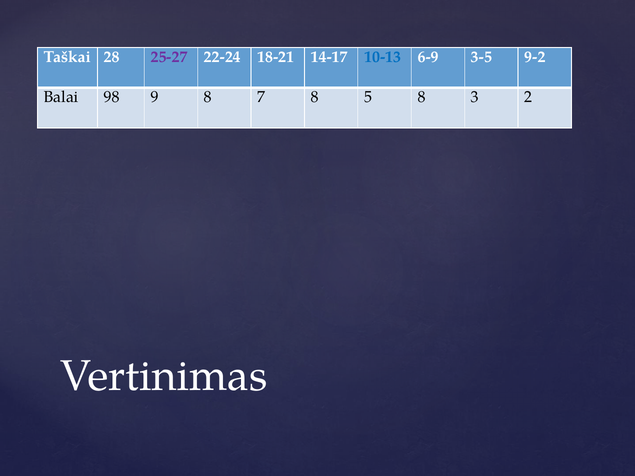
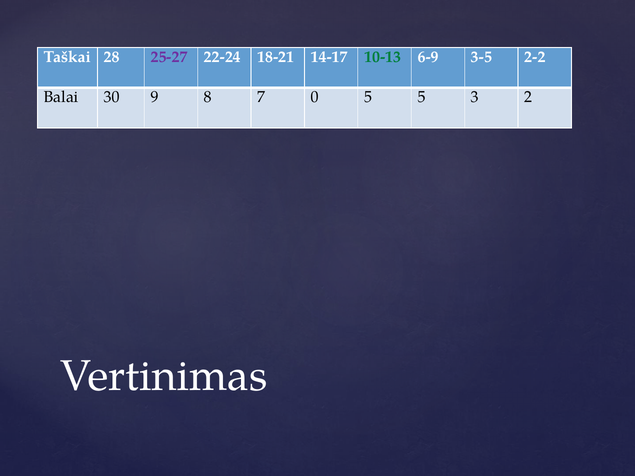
10-13 colour: blue -> green
9-2: 9-2 -> 2-2
98: 98 -> 30
7 8: 8 -> 0
5 8: 8 -> 5
